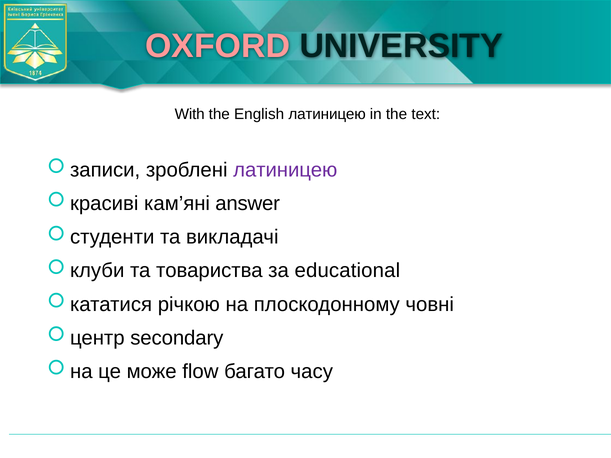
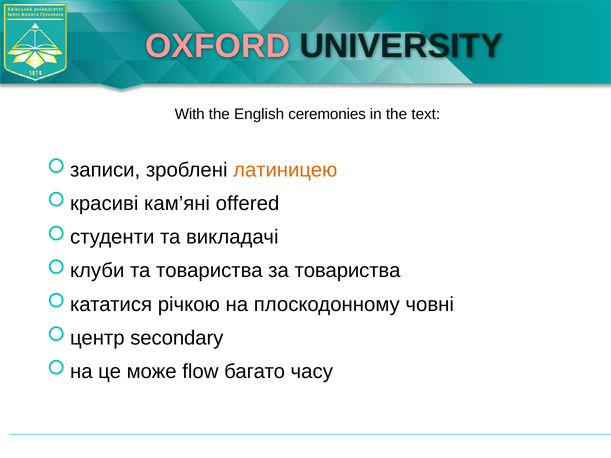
English латиницею: латиницею -> ceremonies
латиницею at (285, 170) colour: purple -> orange
answer: answer -> offered
за educational: educational -> товариства
